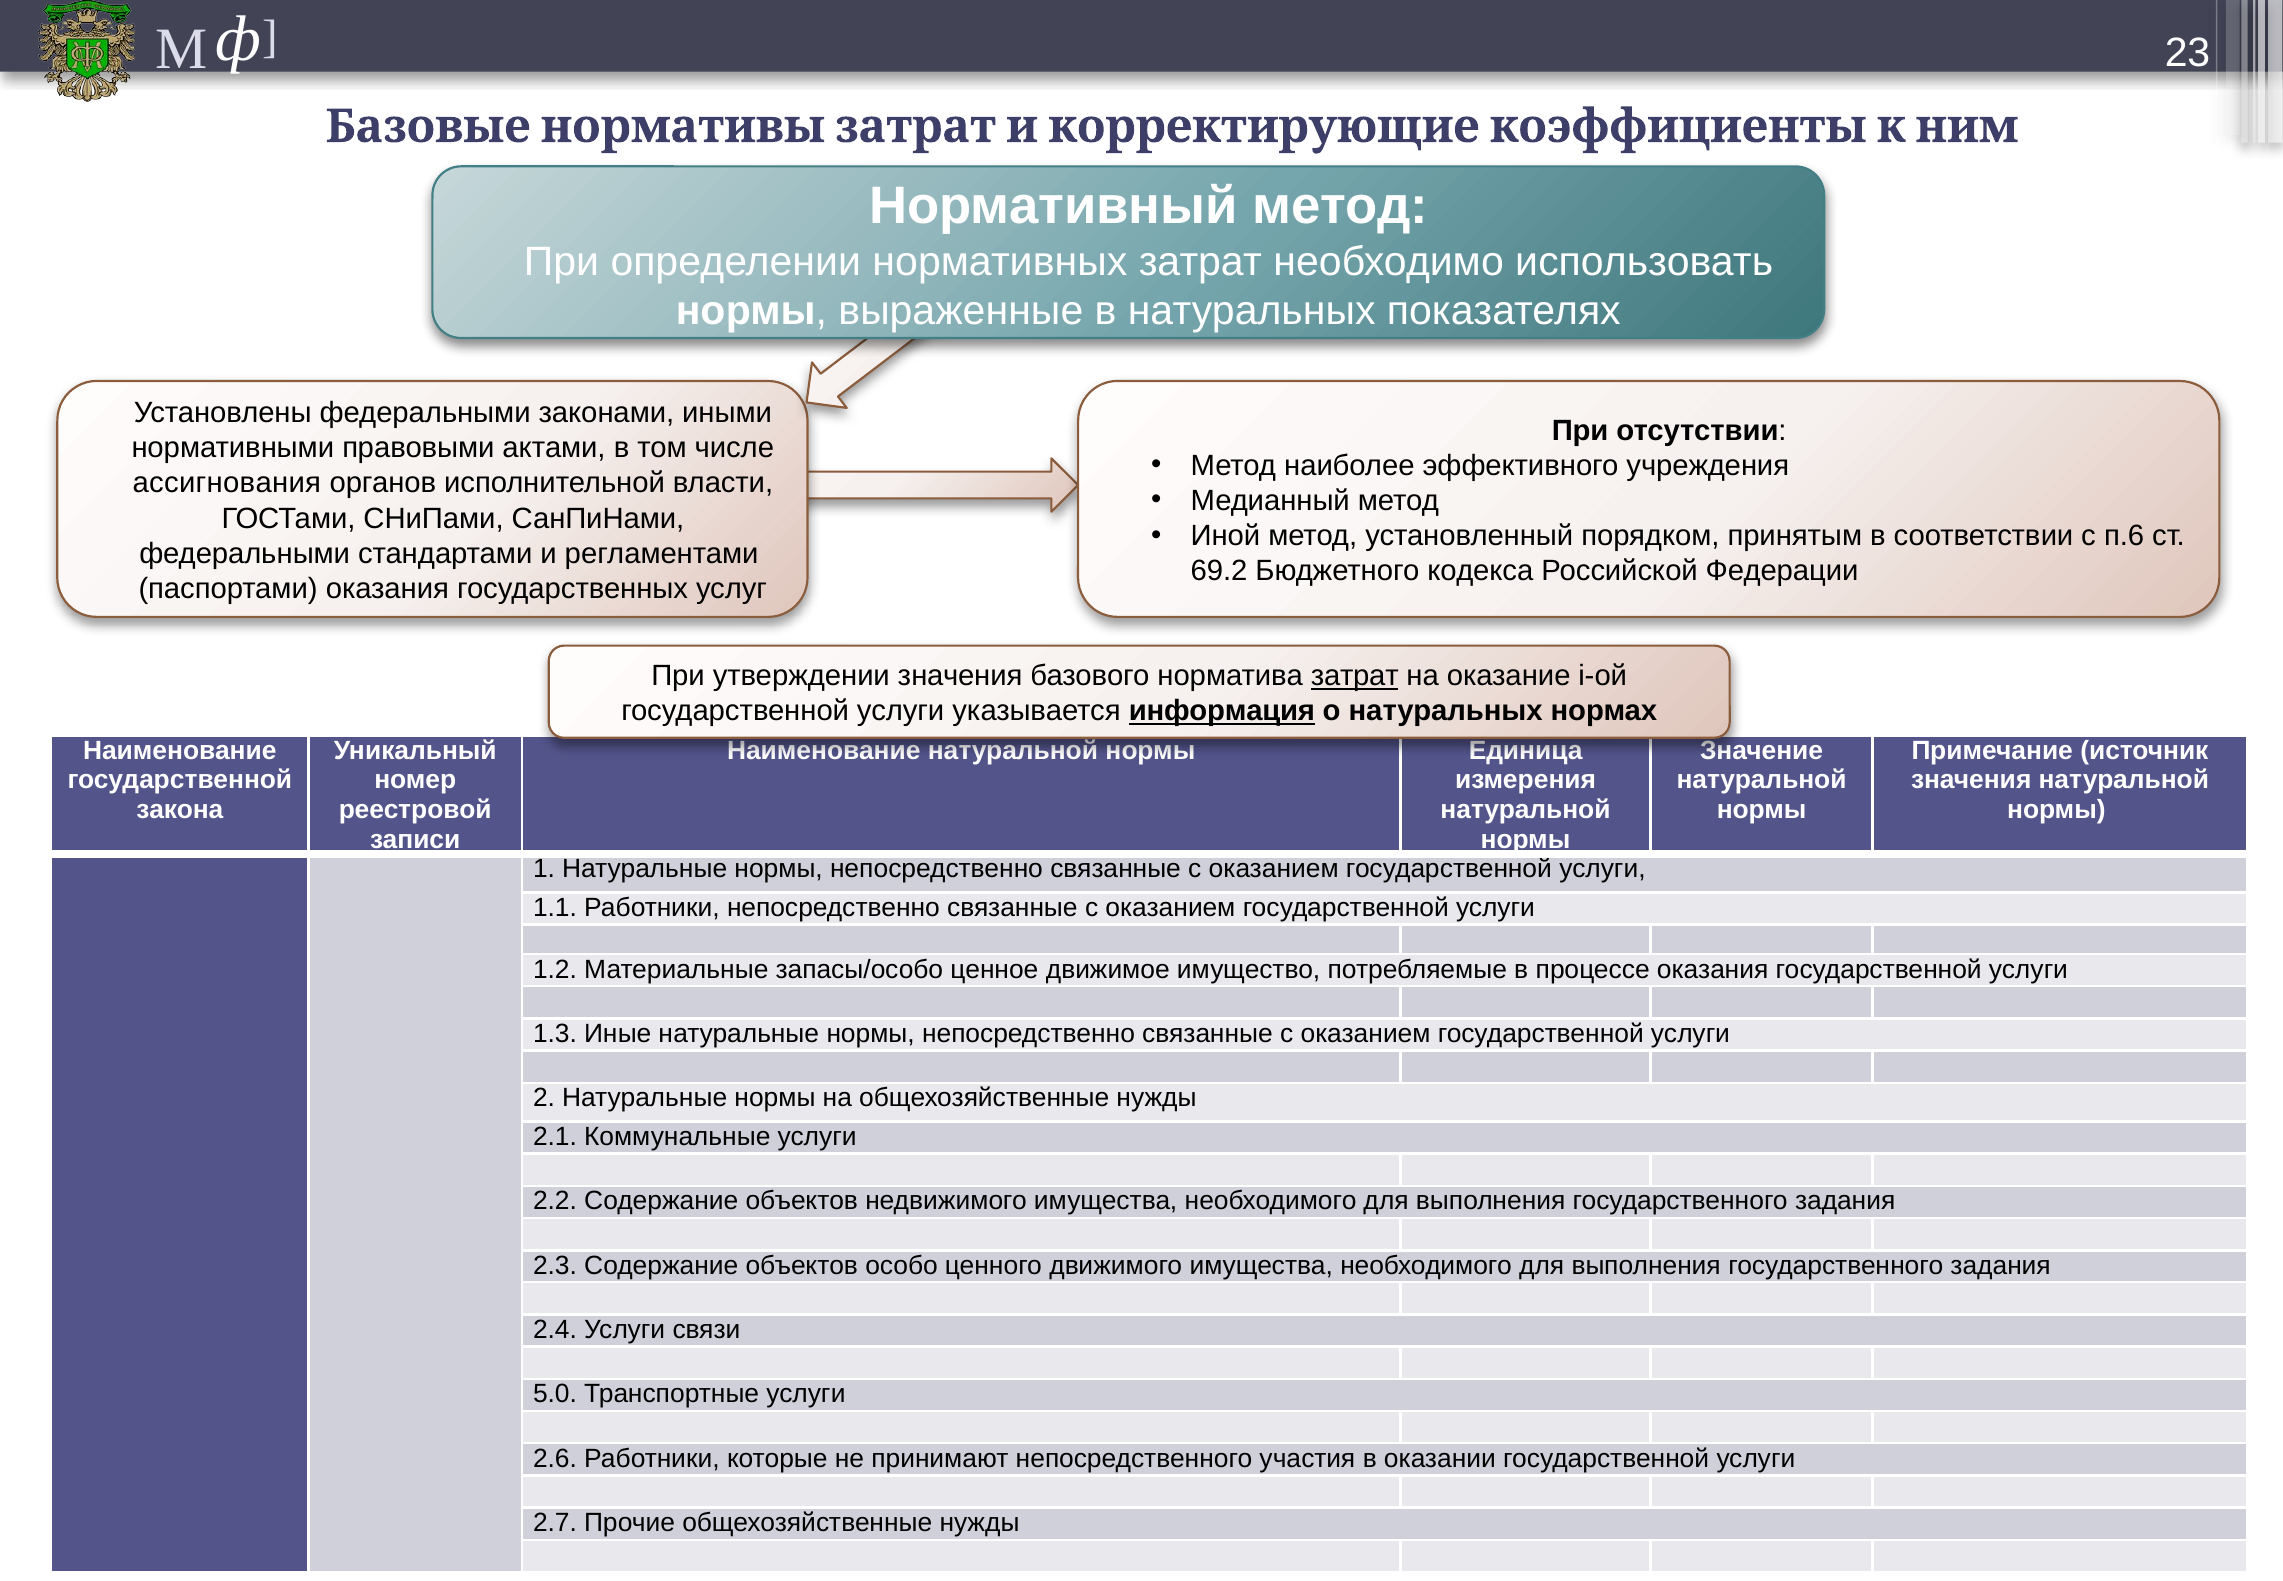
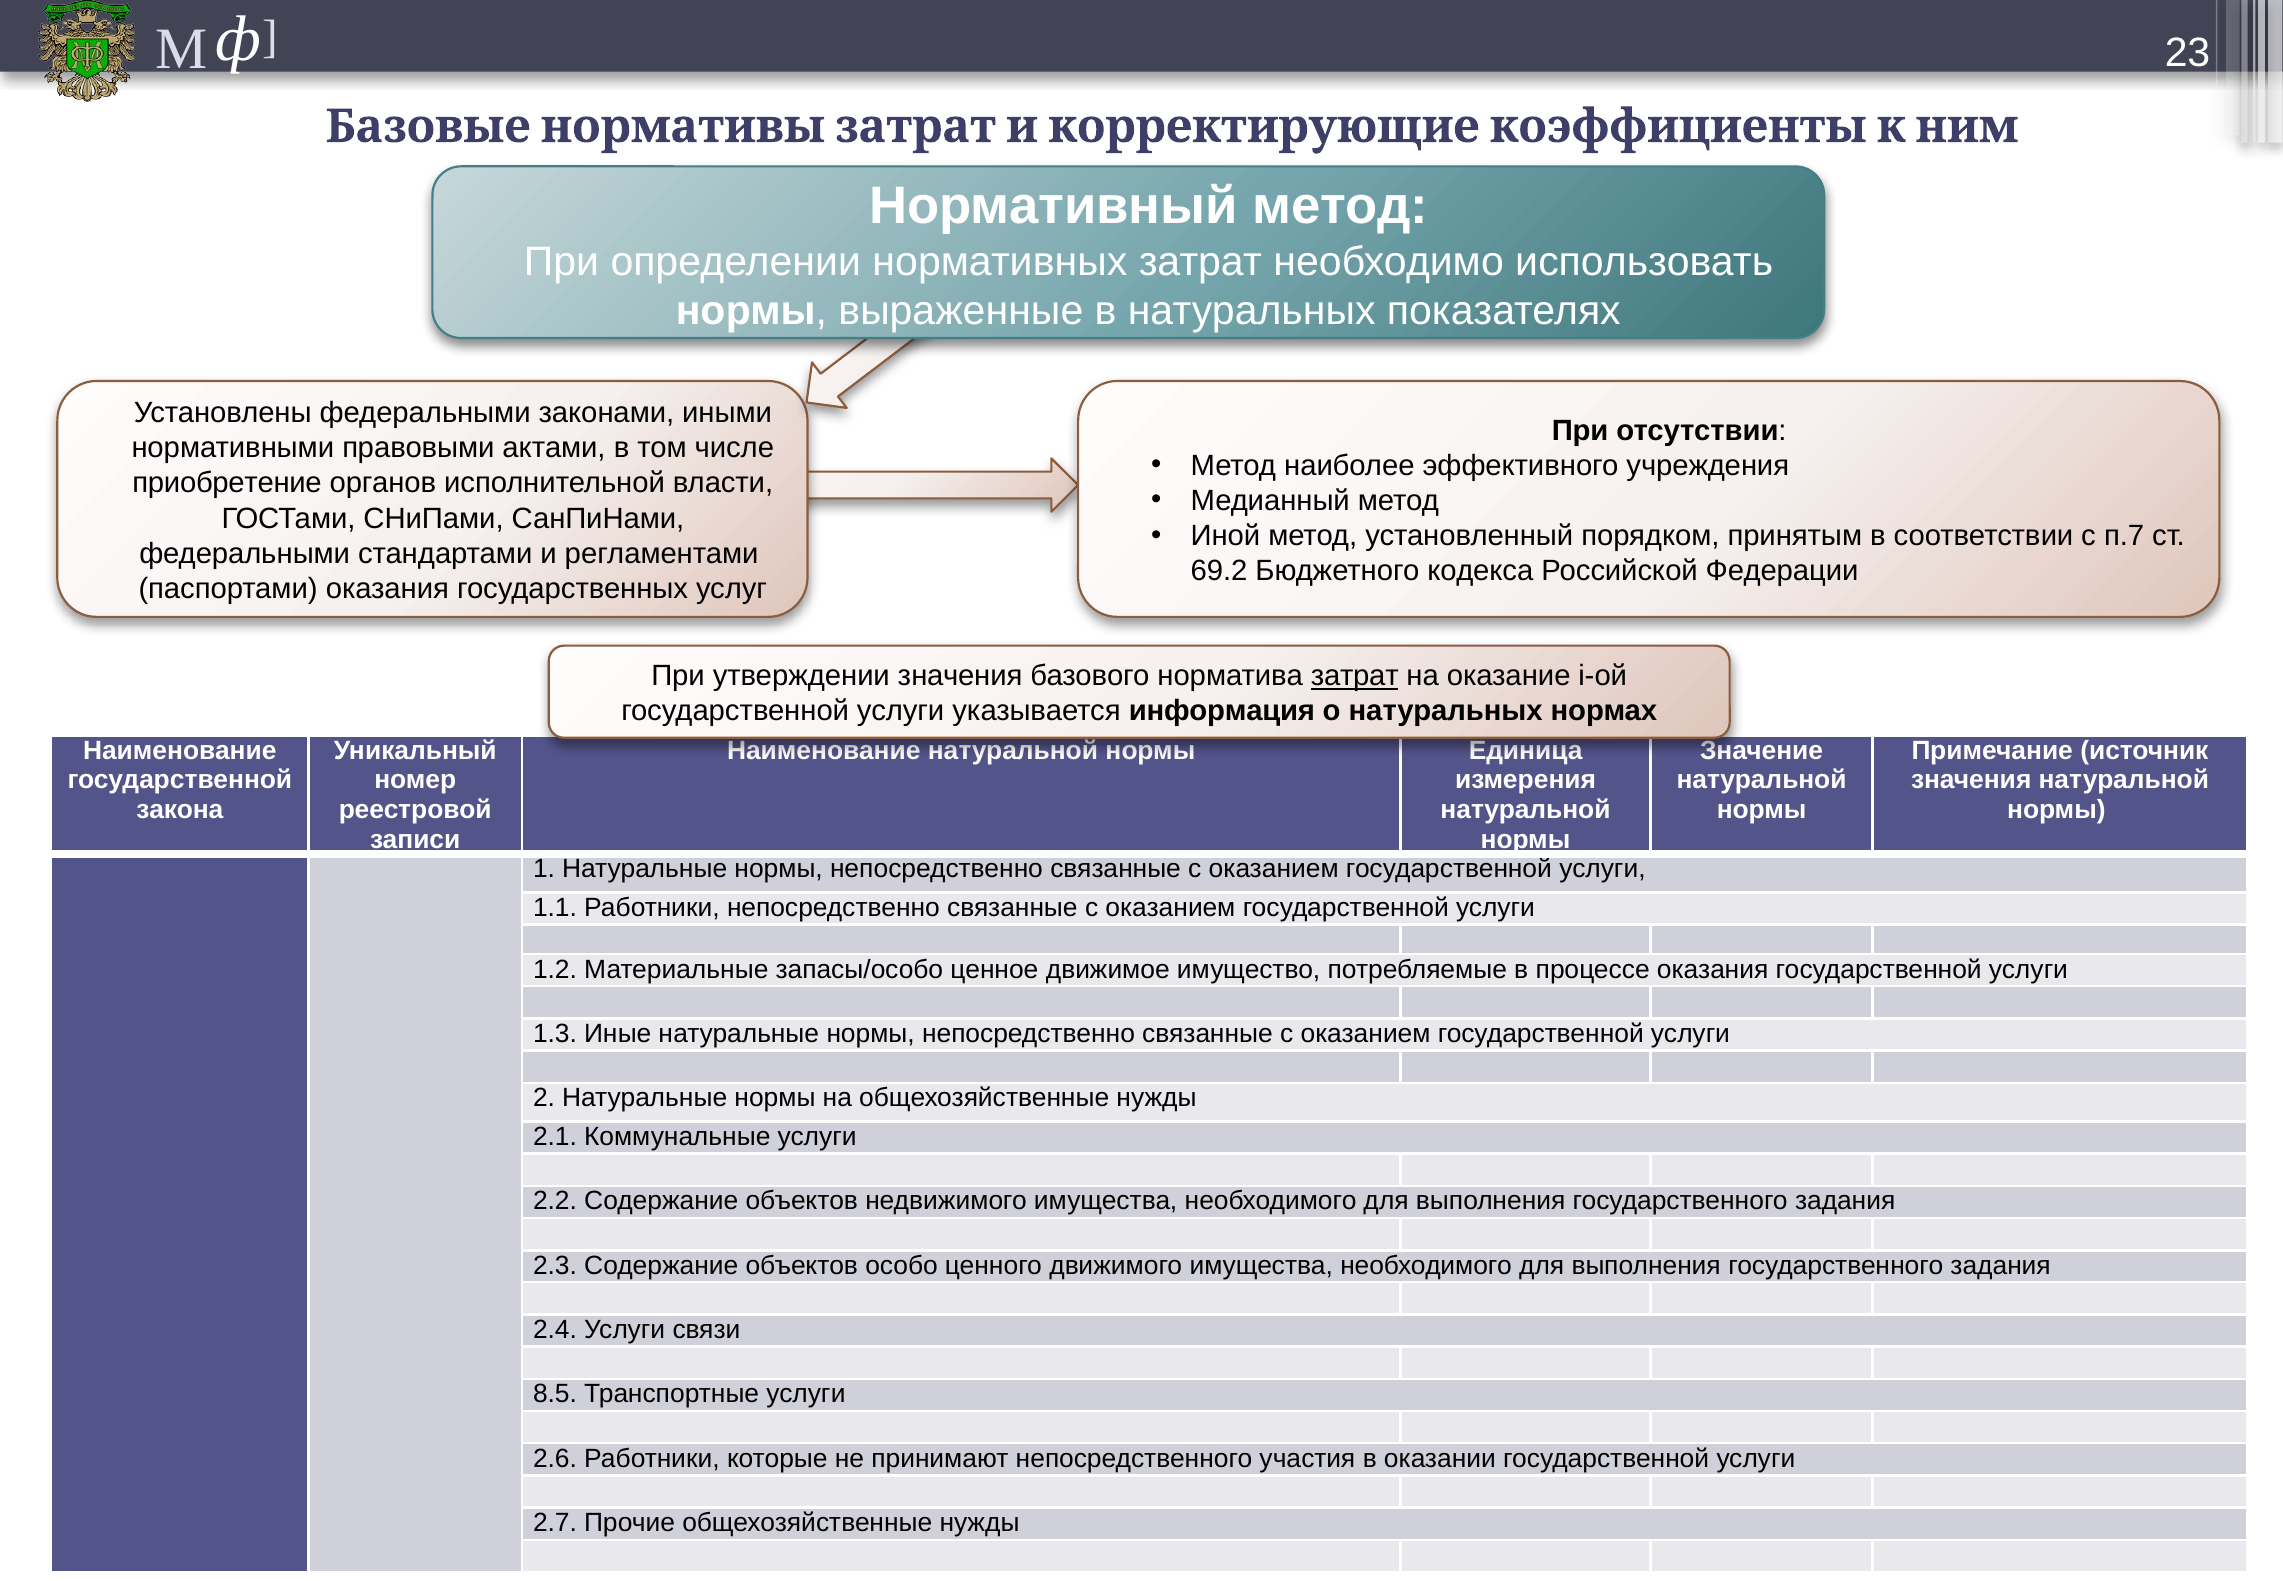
ассигнования: ассигнования -> приобретение
п.6: п.6 -> п.7
информация underline: present -> none
5.0: 5.0 -> 8.5
